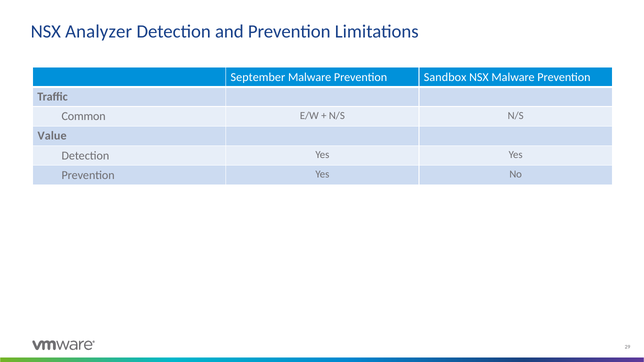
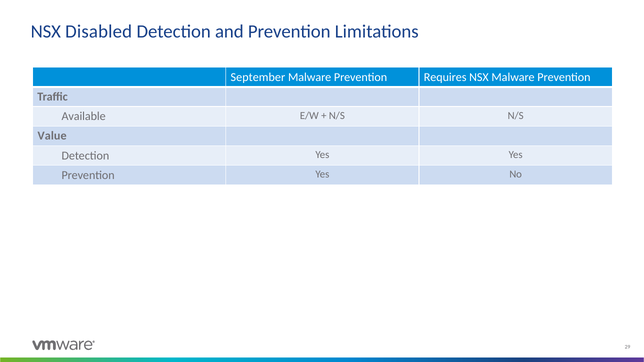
Analyzer: Analyzer -> Disabled
Sandbox: Sandbox -> Requires
Common: Common -> Available
